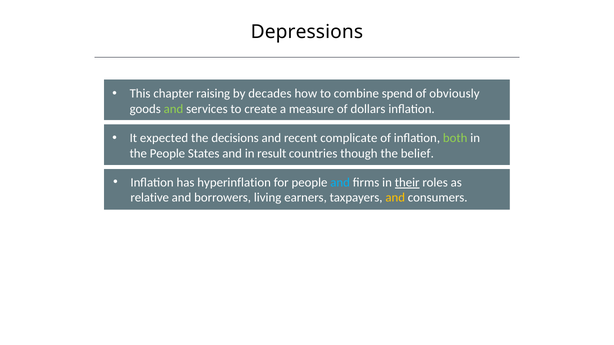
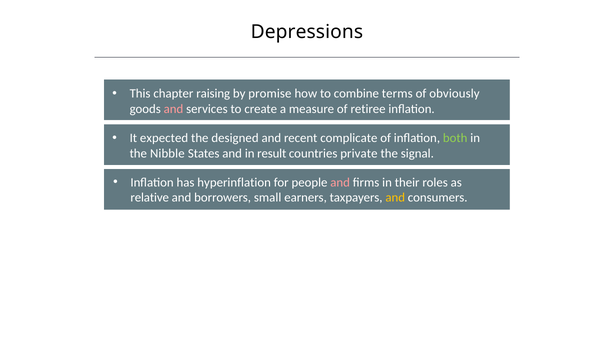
decades: decades -> promise
spend: spend -> terms
and at (173, 109) colour: light green -> pink
dollars: dollars -> retiree
decisions: decisions -> designed
the People: People -> Nibble
though: though -> private
belief: belief -> signal
and at (340, 183) colour: light blue -> pink
their underline: present -> none
living: living -> small
